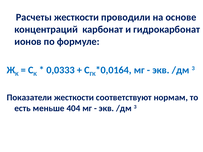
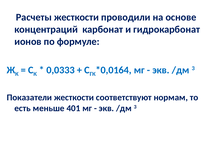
404: 404 -> 401
